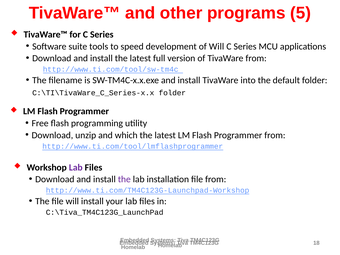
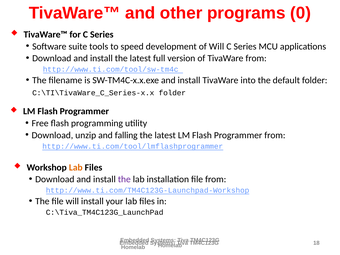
5: 5 -> 0
which: which -> falling
Lab at (76, 167) colour: purple -> orange
